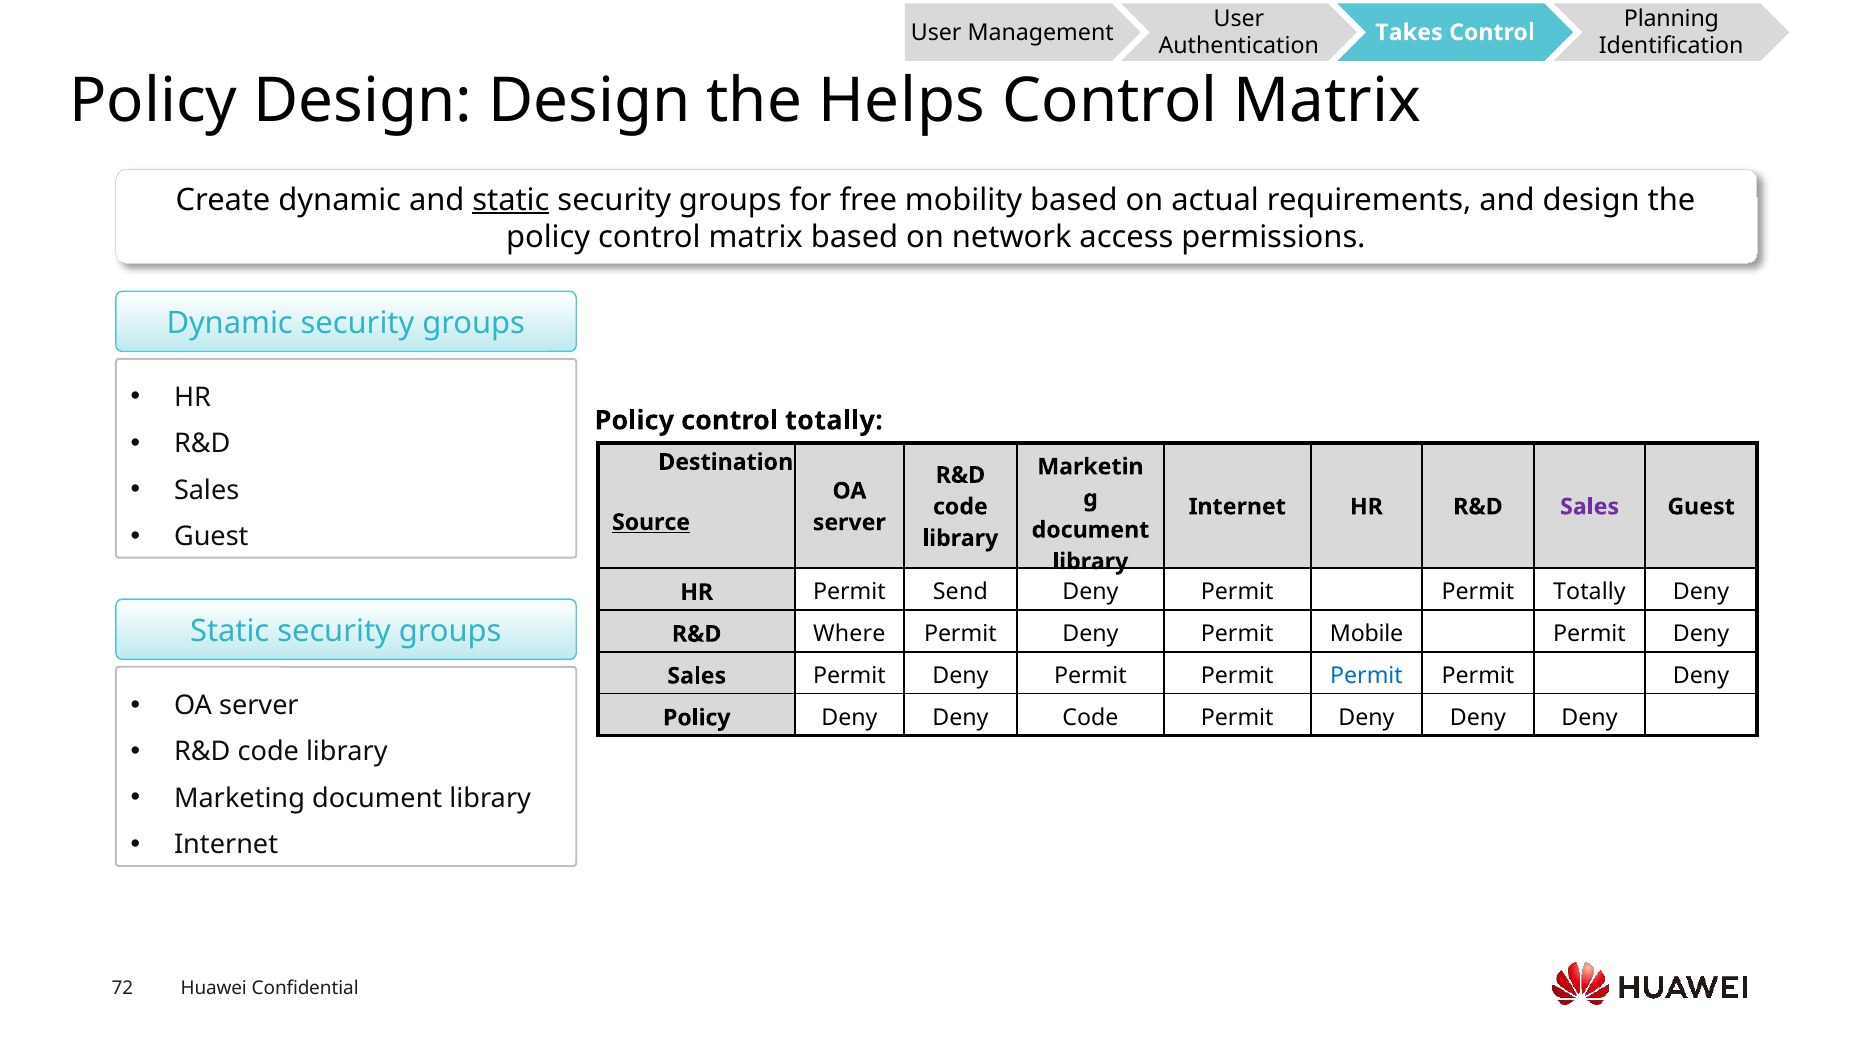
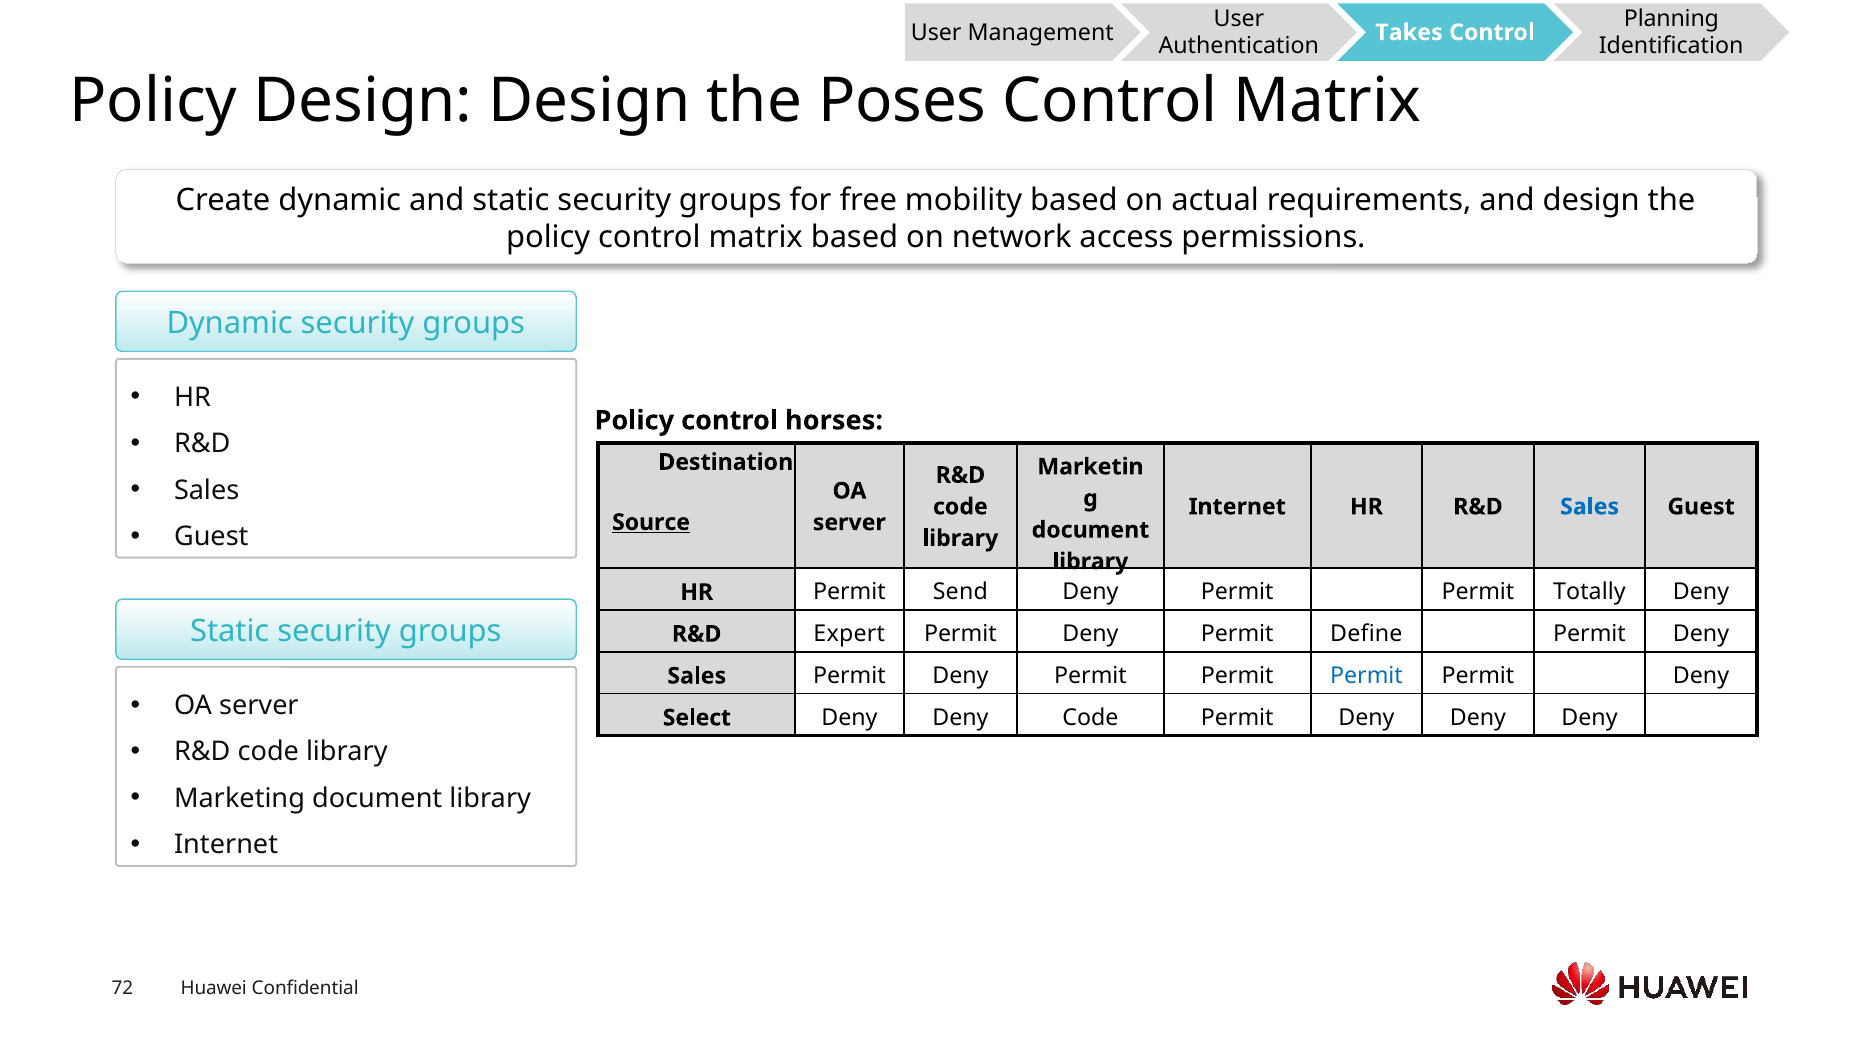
Helps: Helps -> Poses
static at (511, 200) underline: present -> none
control totally: totally -> horses
Sales at (1590, 507) colour: purple -> blue
Where: Where -> Expert
Mobile: Mobile -> Define
Policy at (697, 717): Policy -> Select
